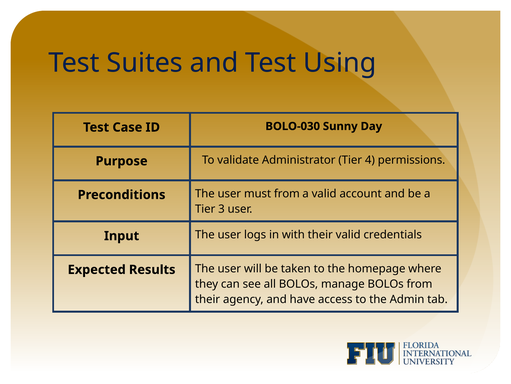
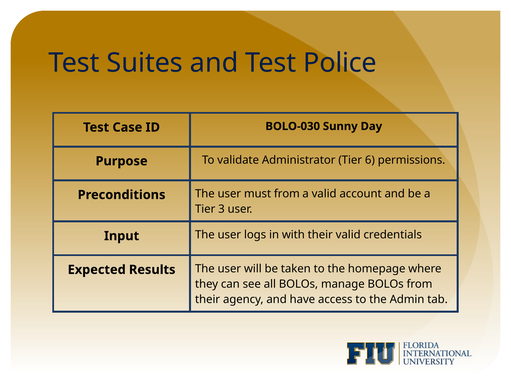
Using: Using -> Police
4: 4 -> 6
